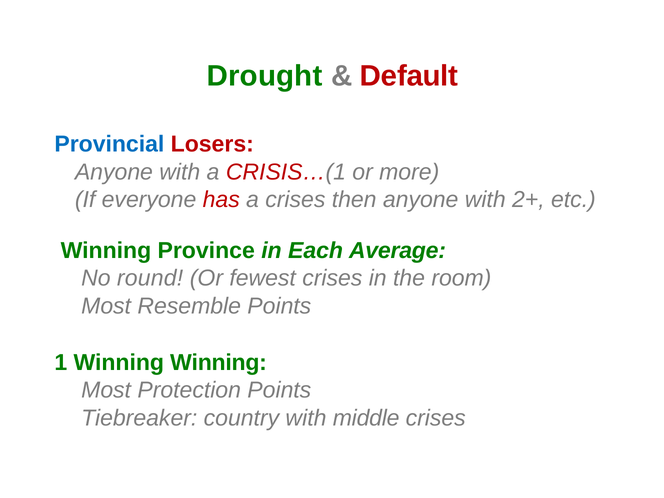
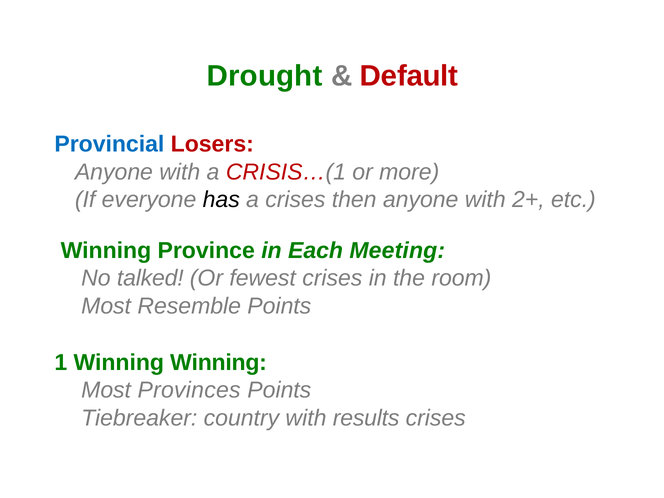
has colour: red -> black
Average: Average -> Meeting
round: round -> talked
Protection: Protection -> Provinces
middle: middle -> results
